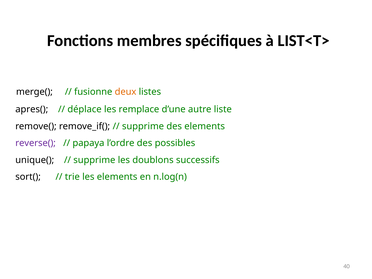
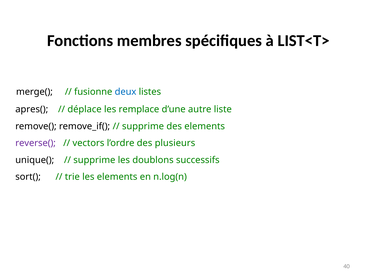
deux colour: orange -> blue
papaya: papaya -> vectors
possibles: possibles -> plusieurs
